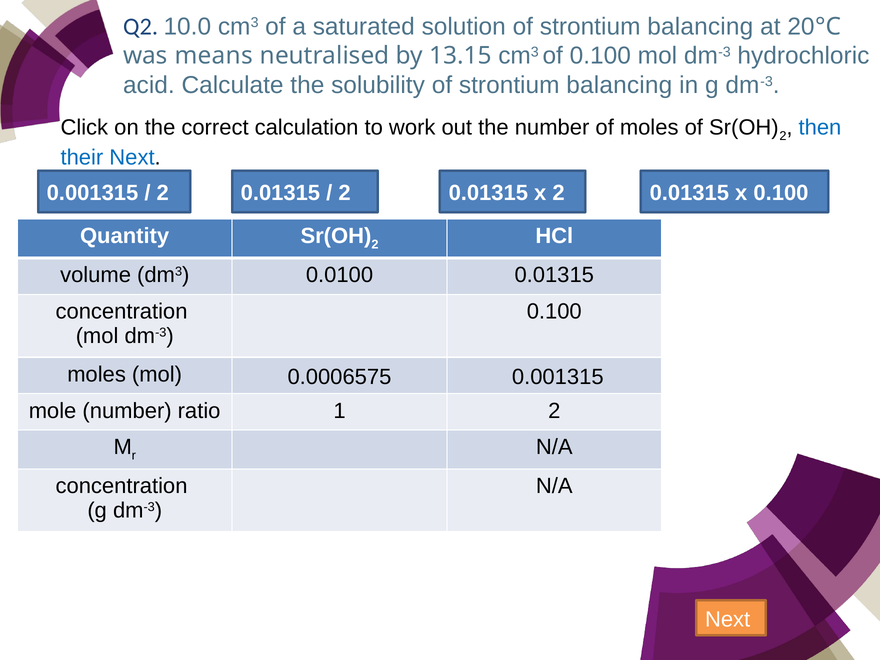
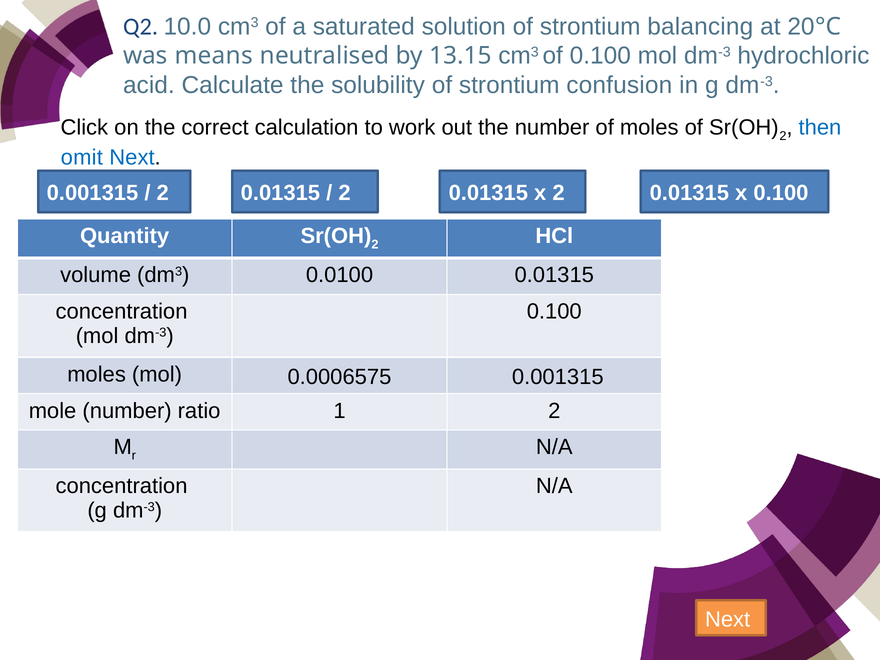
solubility of strontium balancing: balancing -> confusion
their: their -> omit
